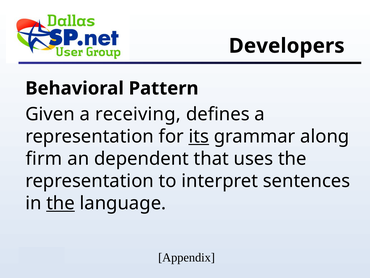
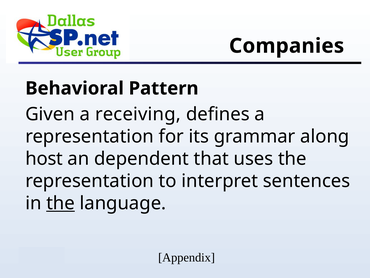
Developers: Developers -> Companies
its underline: present -> none
firm: firm -> host
